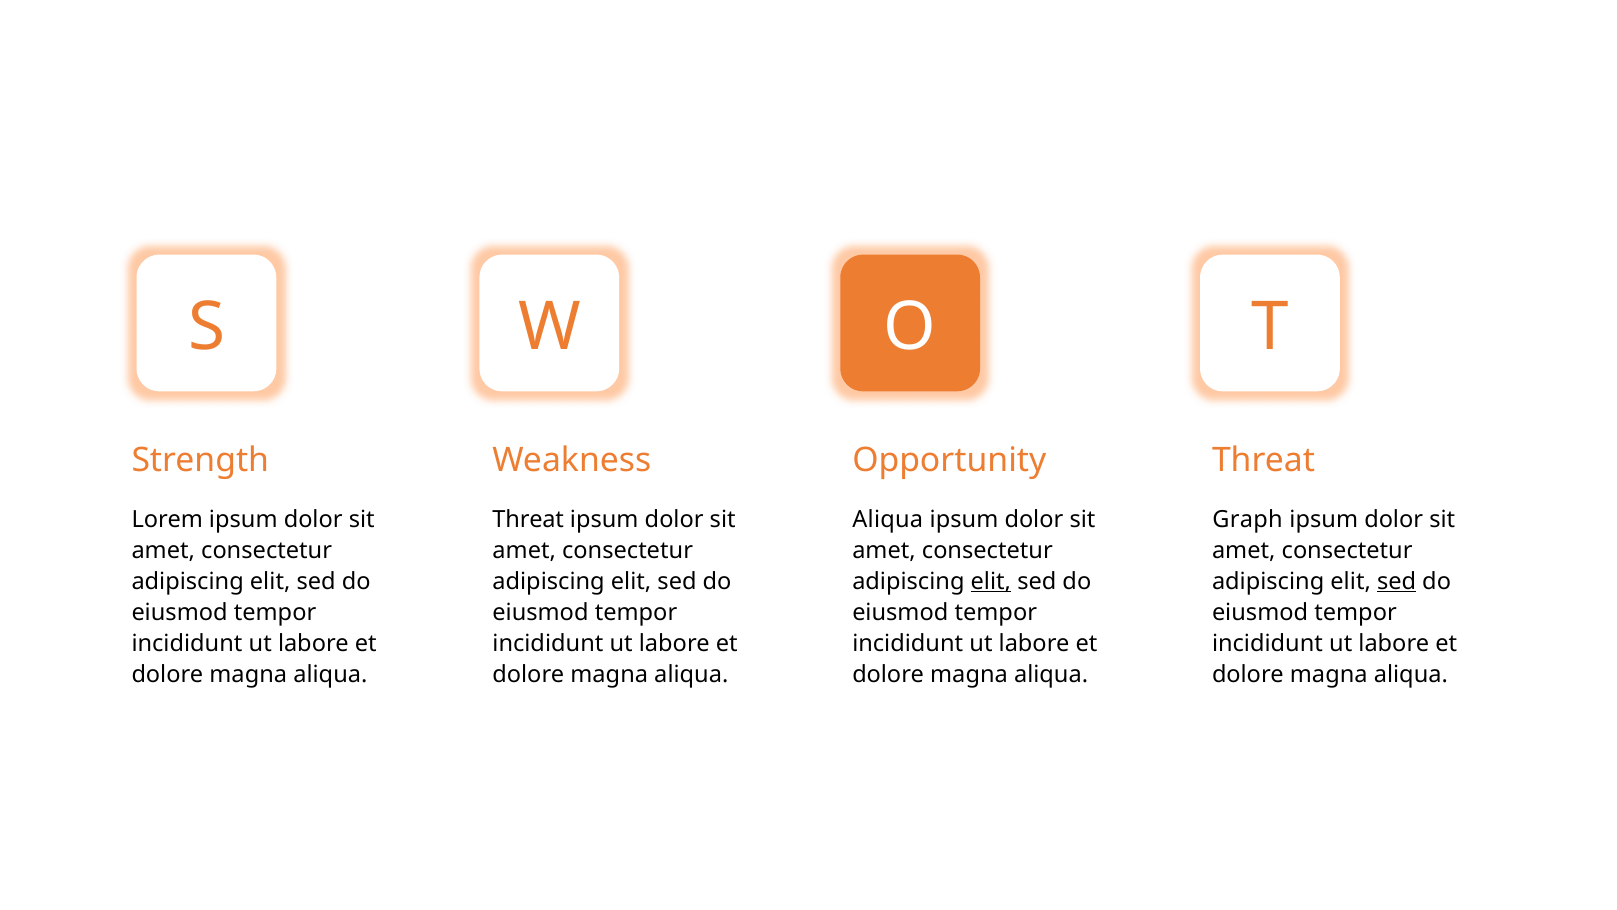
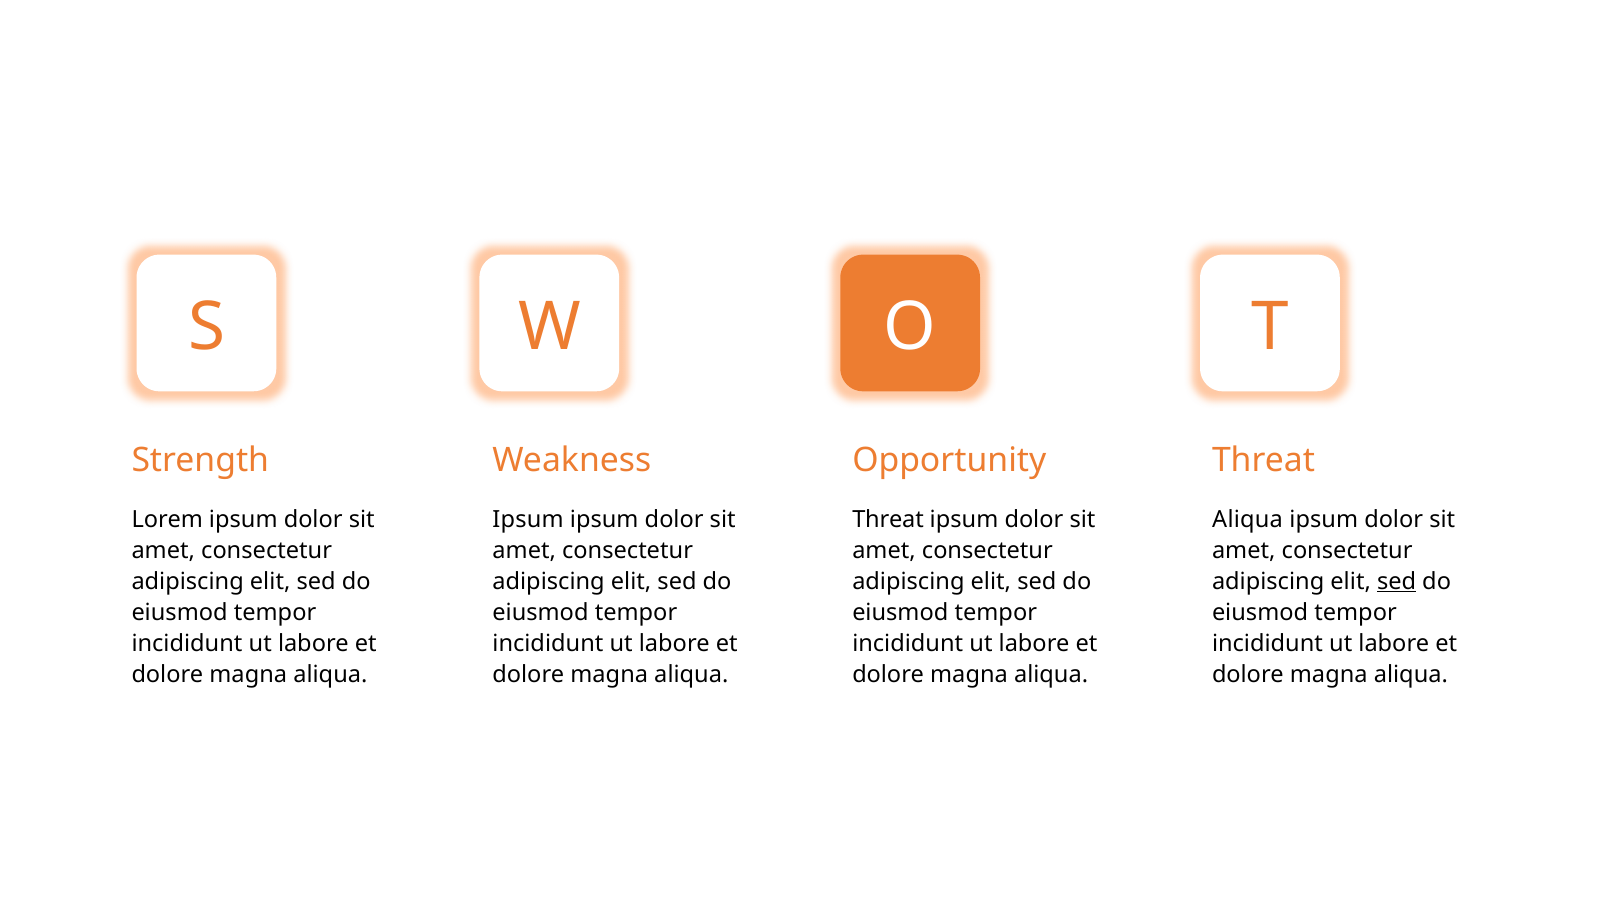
Threat at (528, 519): Threat -> Ipsum
Aliqua at (888, 519): Aliqua -> Threat
Graph at (1248, 519): Graph -> Aliqua
elit at (991, 581) underline: present -> none
